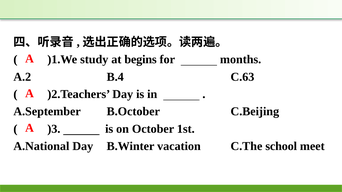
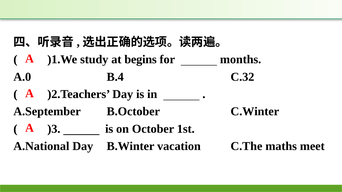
A.2: A.2 -> A.0
C.63: C.63 -> C.32
C.Beijing: C.Beijing -> C.Winter
school: school -> maths
